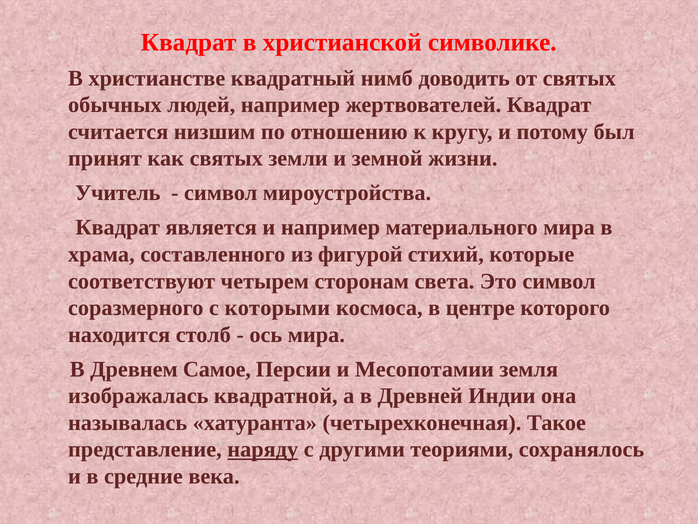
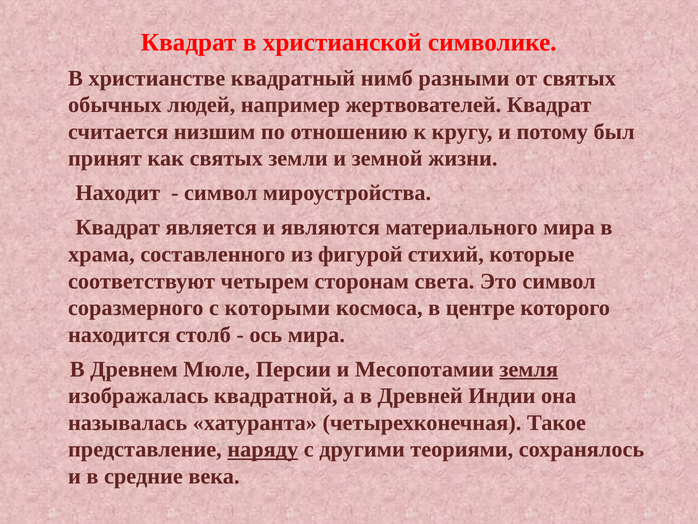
доводить: доводить -> разными
Учитель: Учитель -> Находит
и например: например -> являются
Самое: Самое -> Мюле
земля underline: none -> present
